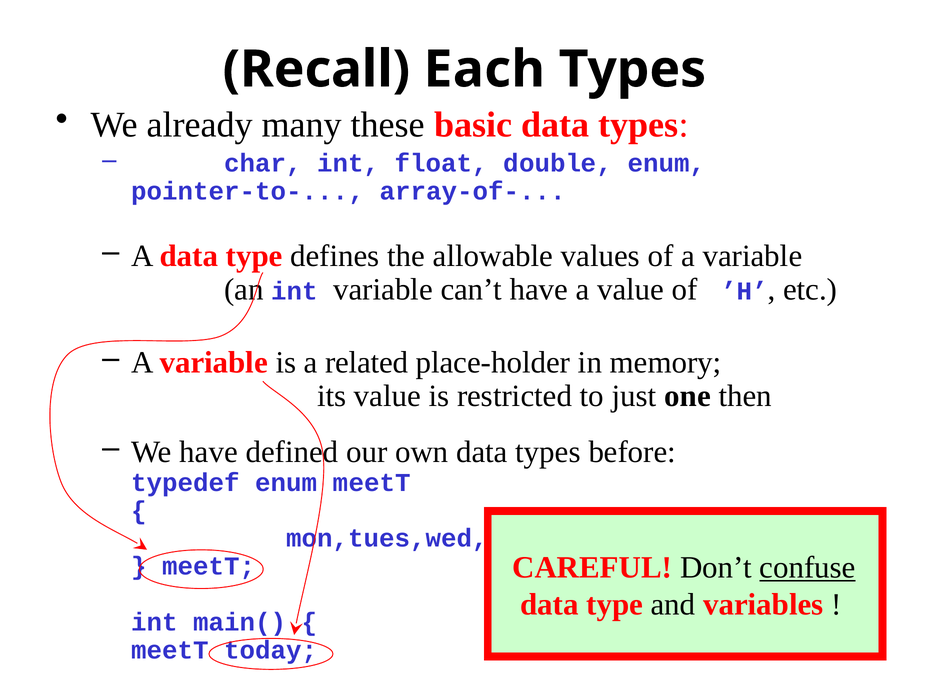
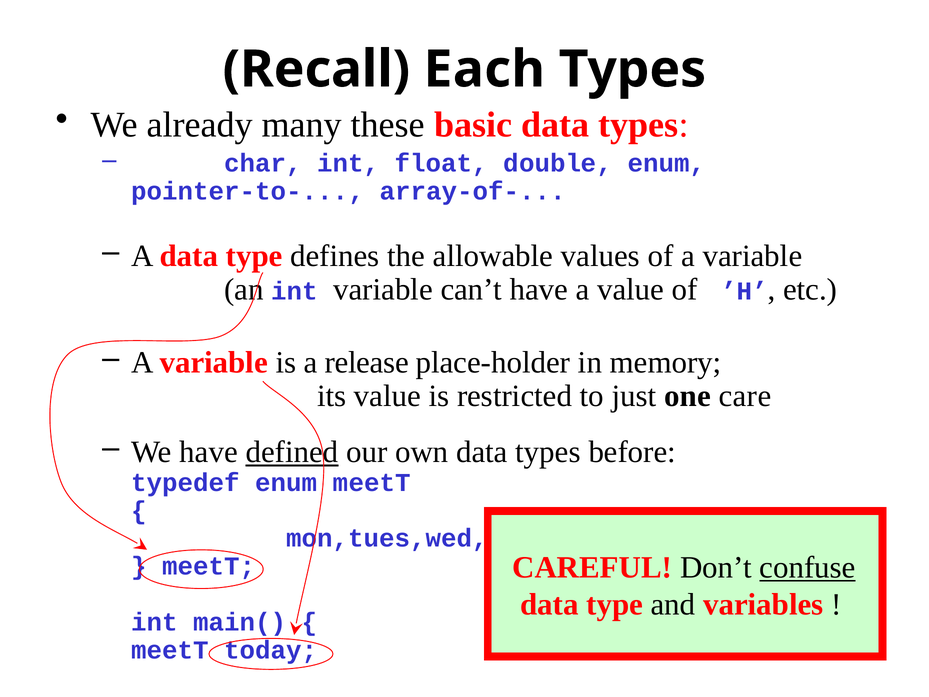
related: related -> release
then: then -> care
defined underline: none -> present
